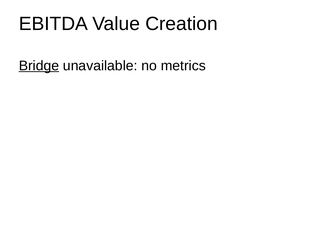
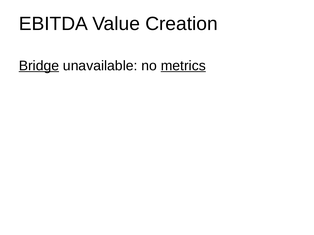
metrics underline: none -> present
